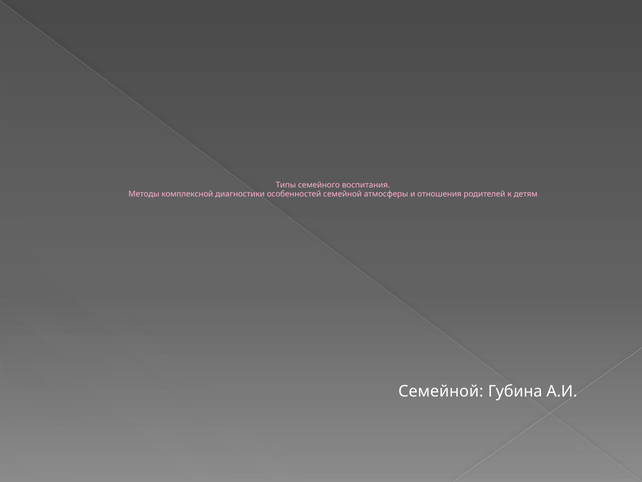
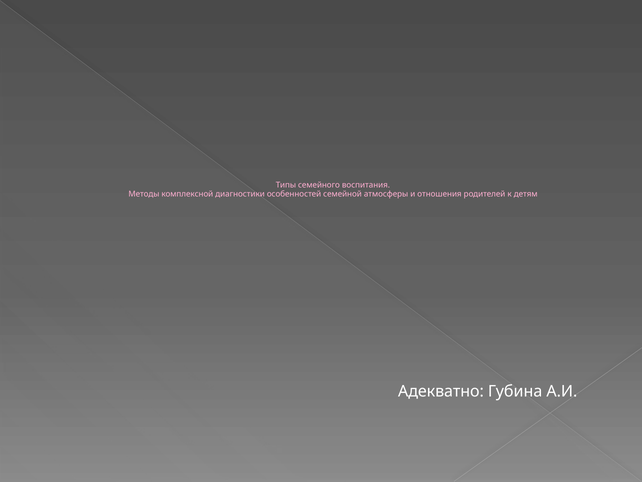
Семейной at (441, 391): Семейной -> Адекватно
